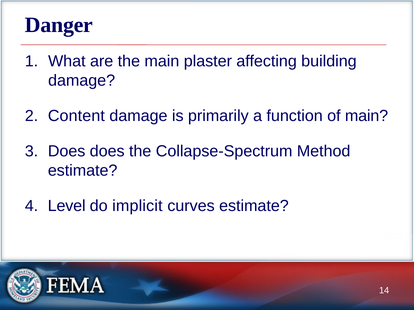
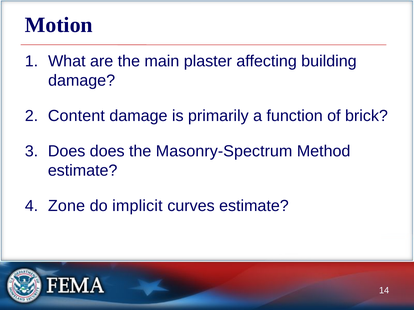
Danger: Danger -> Motion
of main: main -> brick
Collapse-Spectrum: Collapse-Spectrum -> Masonry-Spectrum
Level: Level -> Zone
